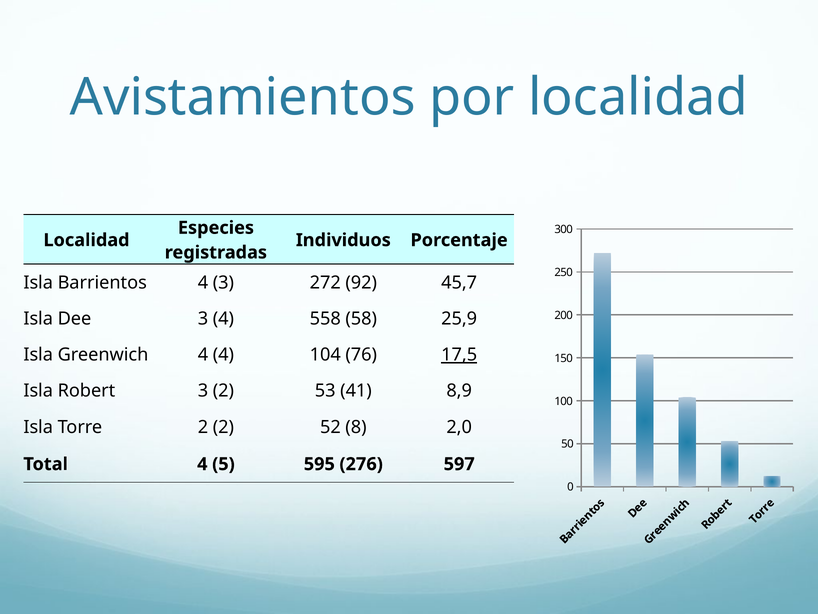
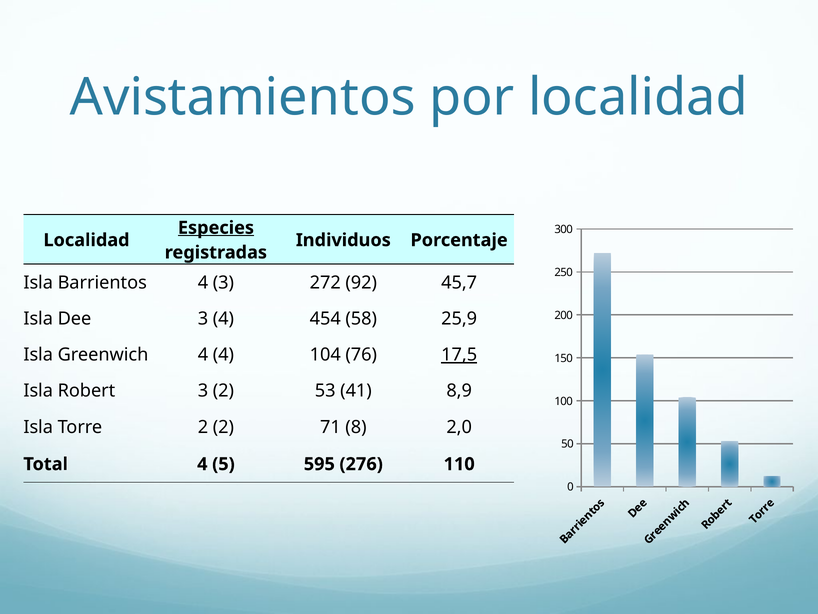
Especies underline: none -> present
558: 558 -> 454
52: 52 -> 71
597: 597 -> 110
